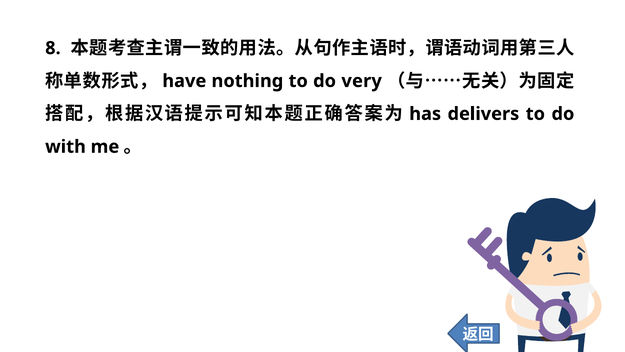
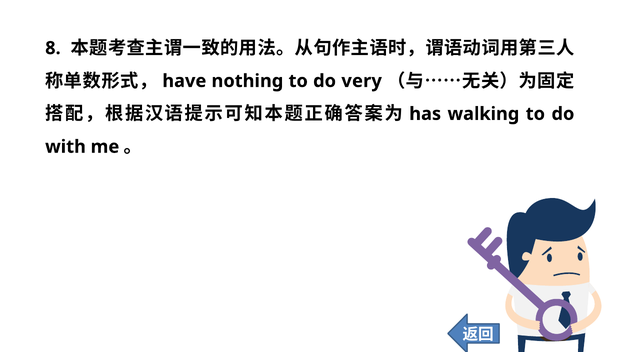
delivers: delivers -> walking
